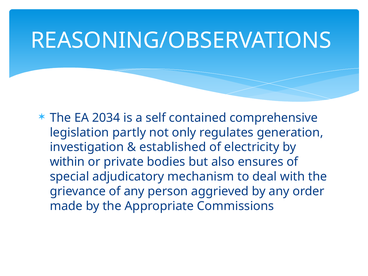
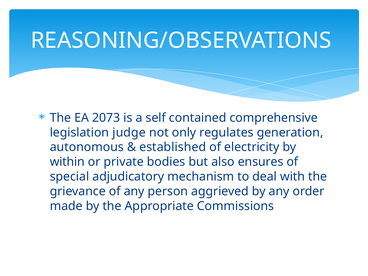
2034: 2034 -> 2073
partly: partly -> judge
investigation: investigation -> autonomous
